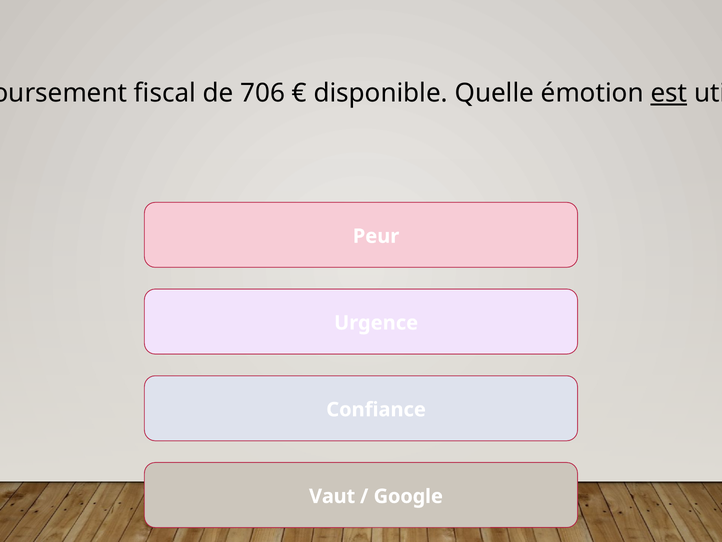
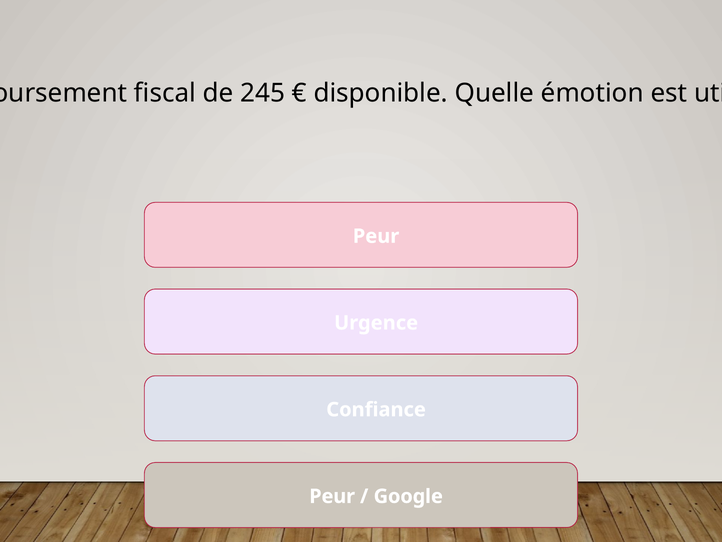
706: 706 -> 245
est underline: present -> none
Vaut at (332, 496): Vaut -> Peur
